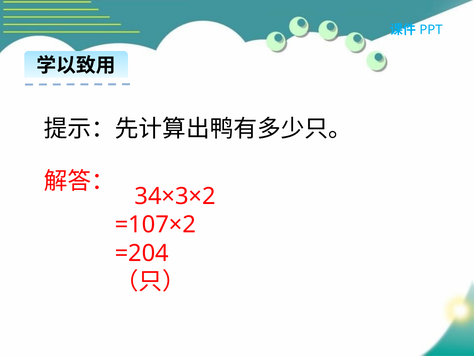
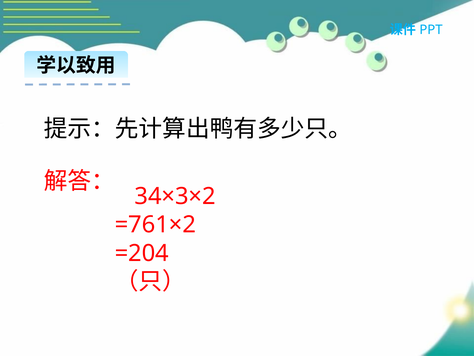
=107×2: =107×2 -> =761×2
